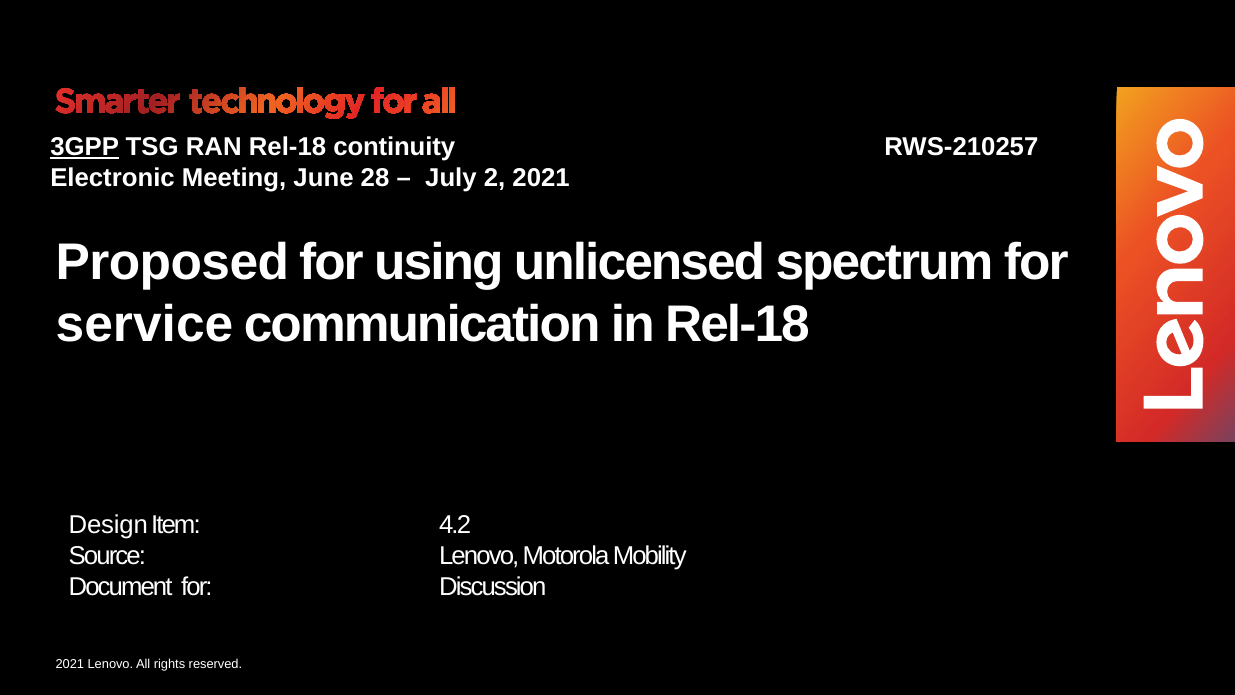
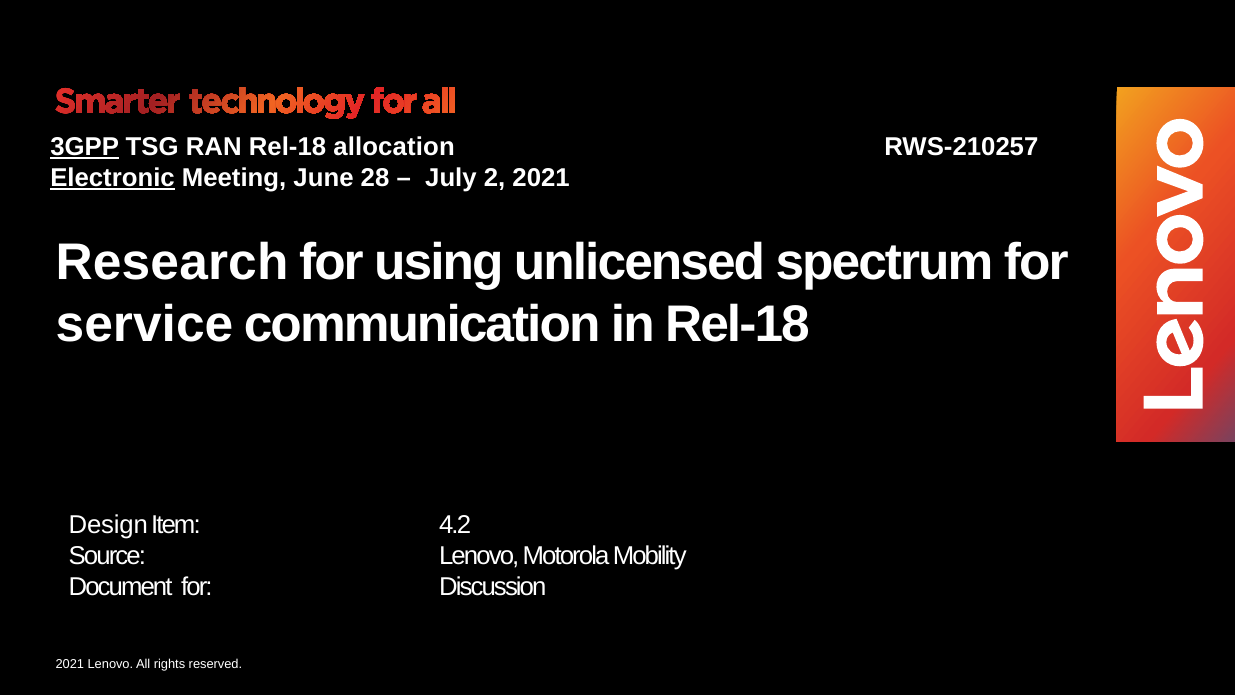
continuity: continuity -> allocation
Electronic underline: none -> present
Proposed at (172, 263): Proposed -> Research
